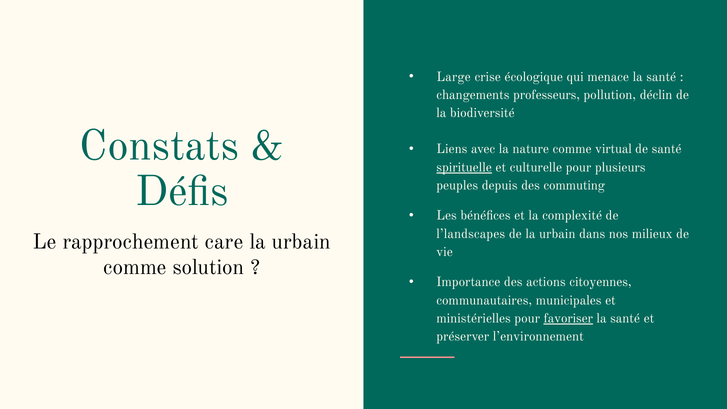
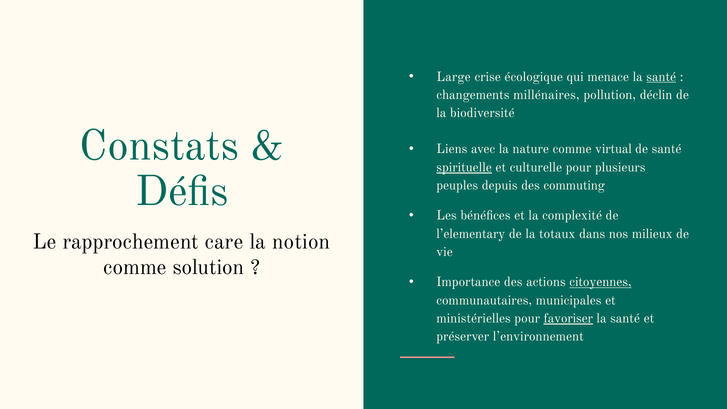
santé at (661, 77) underline: none -> present
professeurs: professeurs -> millénaires
l’landscapes: l’landscapes -> l’elementary
de la urbain: urbain -> totaux
urbain at (301, 242): urbain -> notion
citoyennes underline: none -> present
